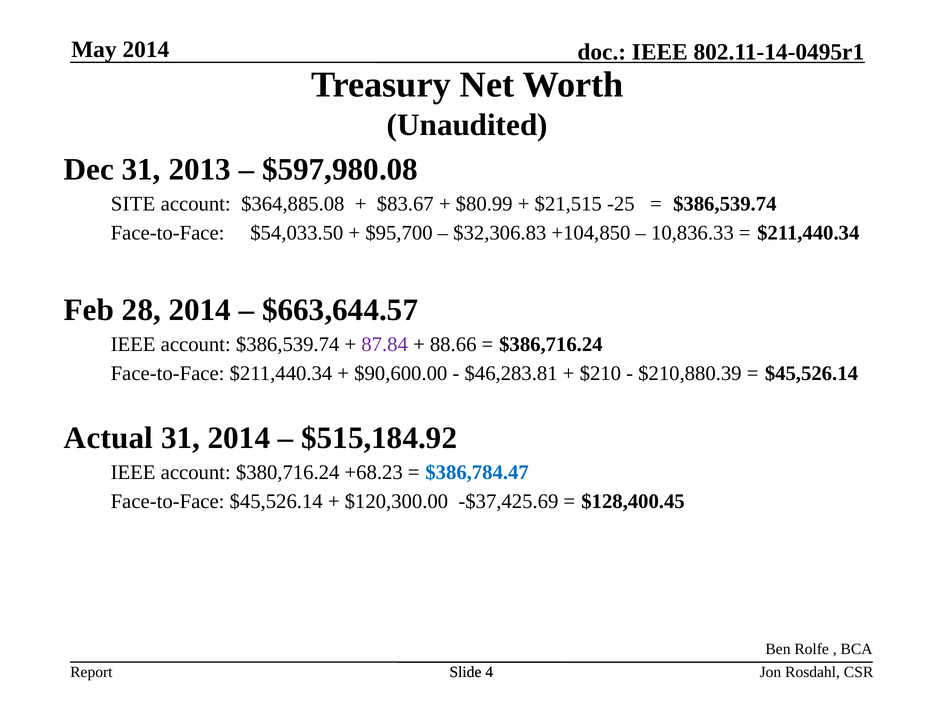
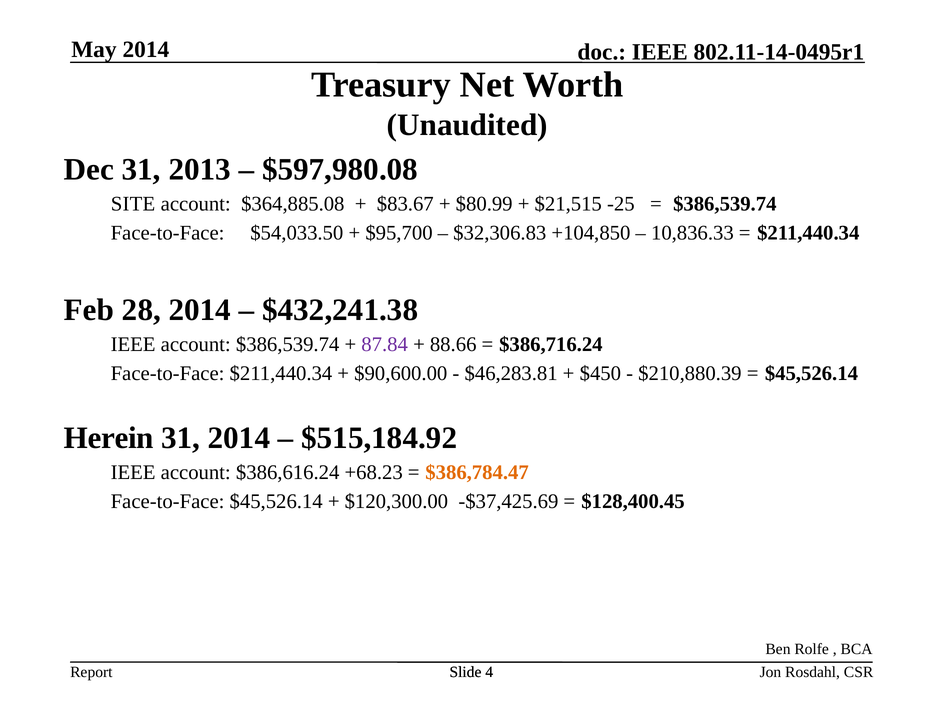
$663,644.57: $663,644.57 -> $432,241.38
$210: $210 -> $450
Actual: Actual -> Herein
$380,716.24: $380,716.24 -> $386,616.24
$386,784.47 colour: blue -> orange
